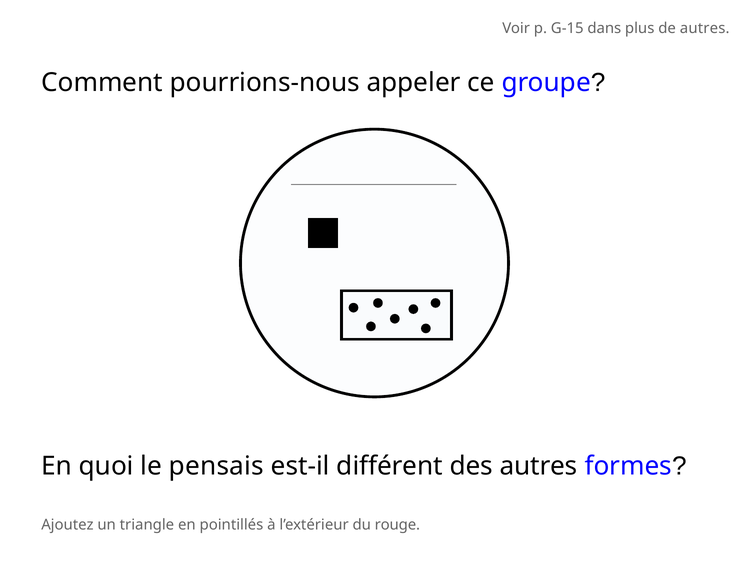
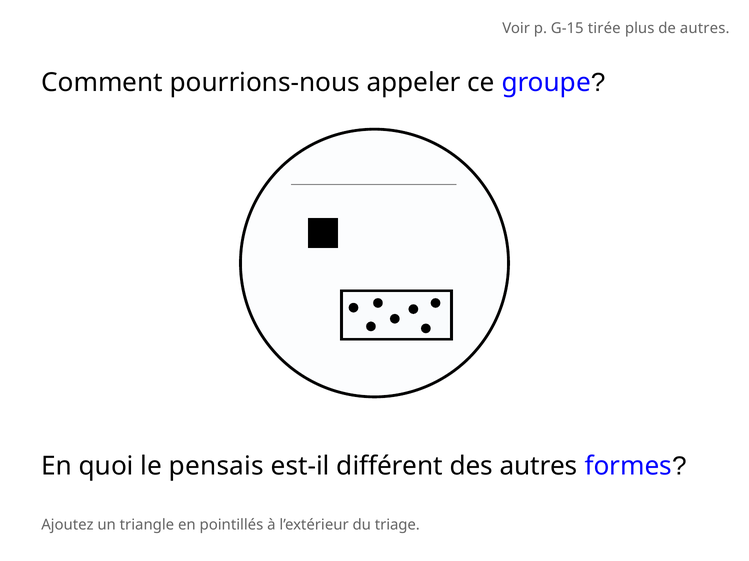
dans: dans -> tirée
rouge: rouge -> triage
